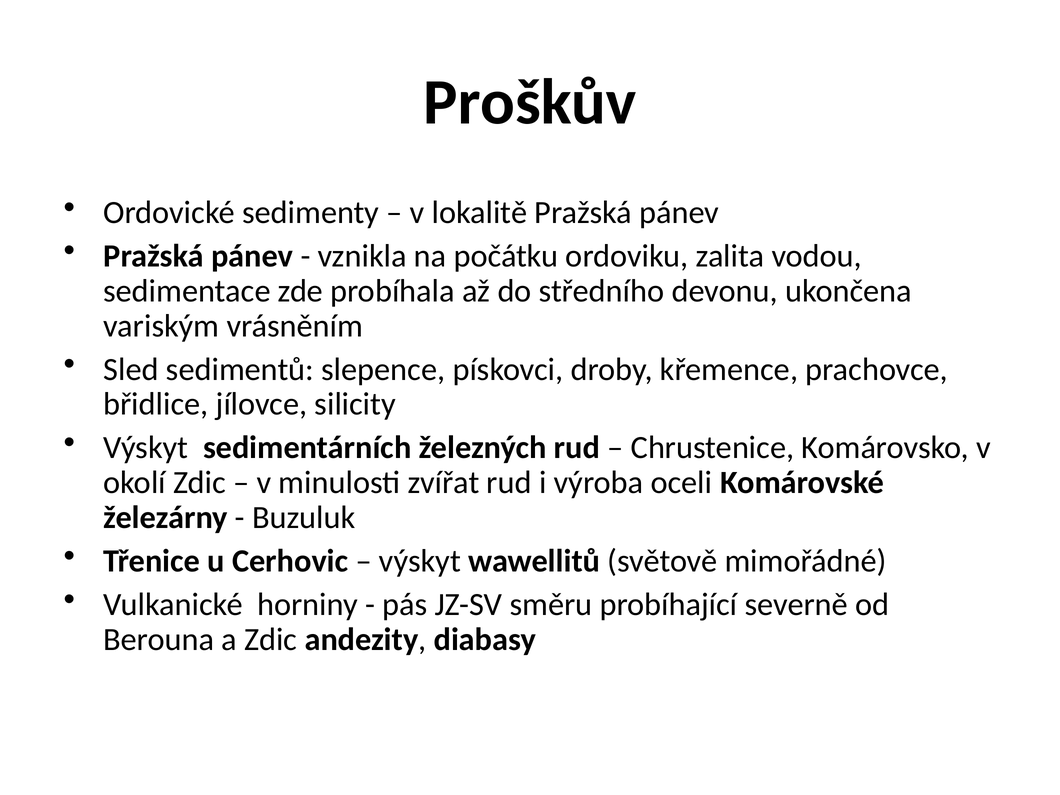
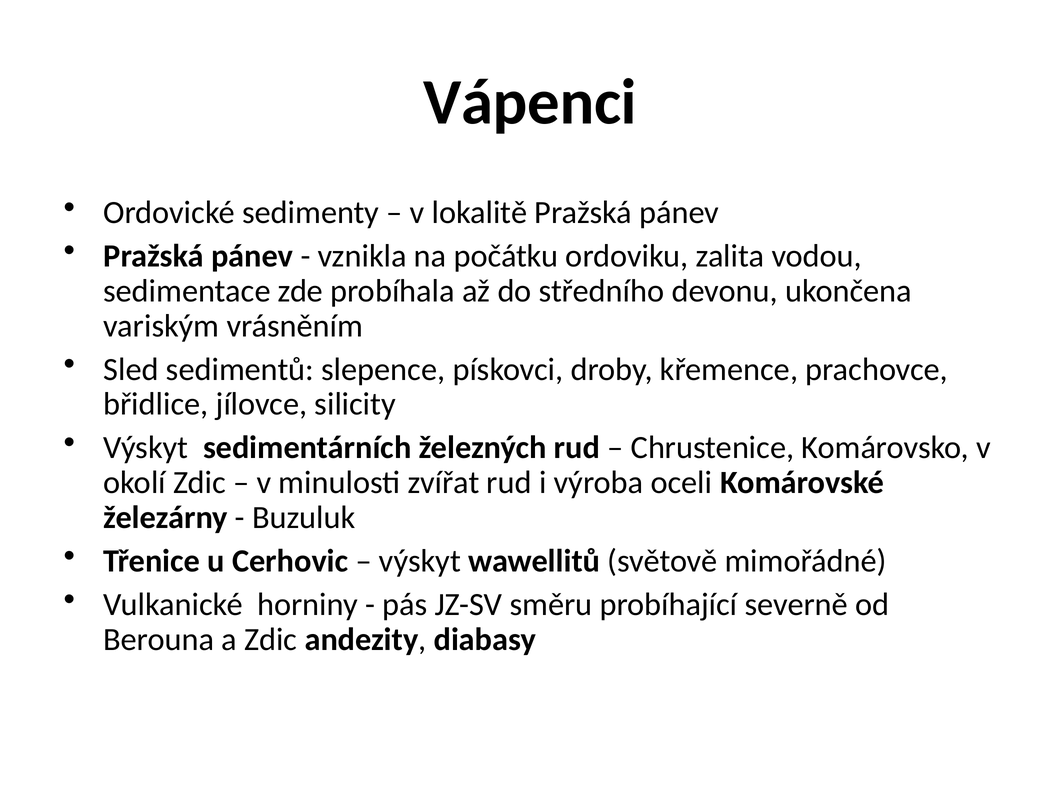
Proškův: Proškův -> Vápenci
